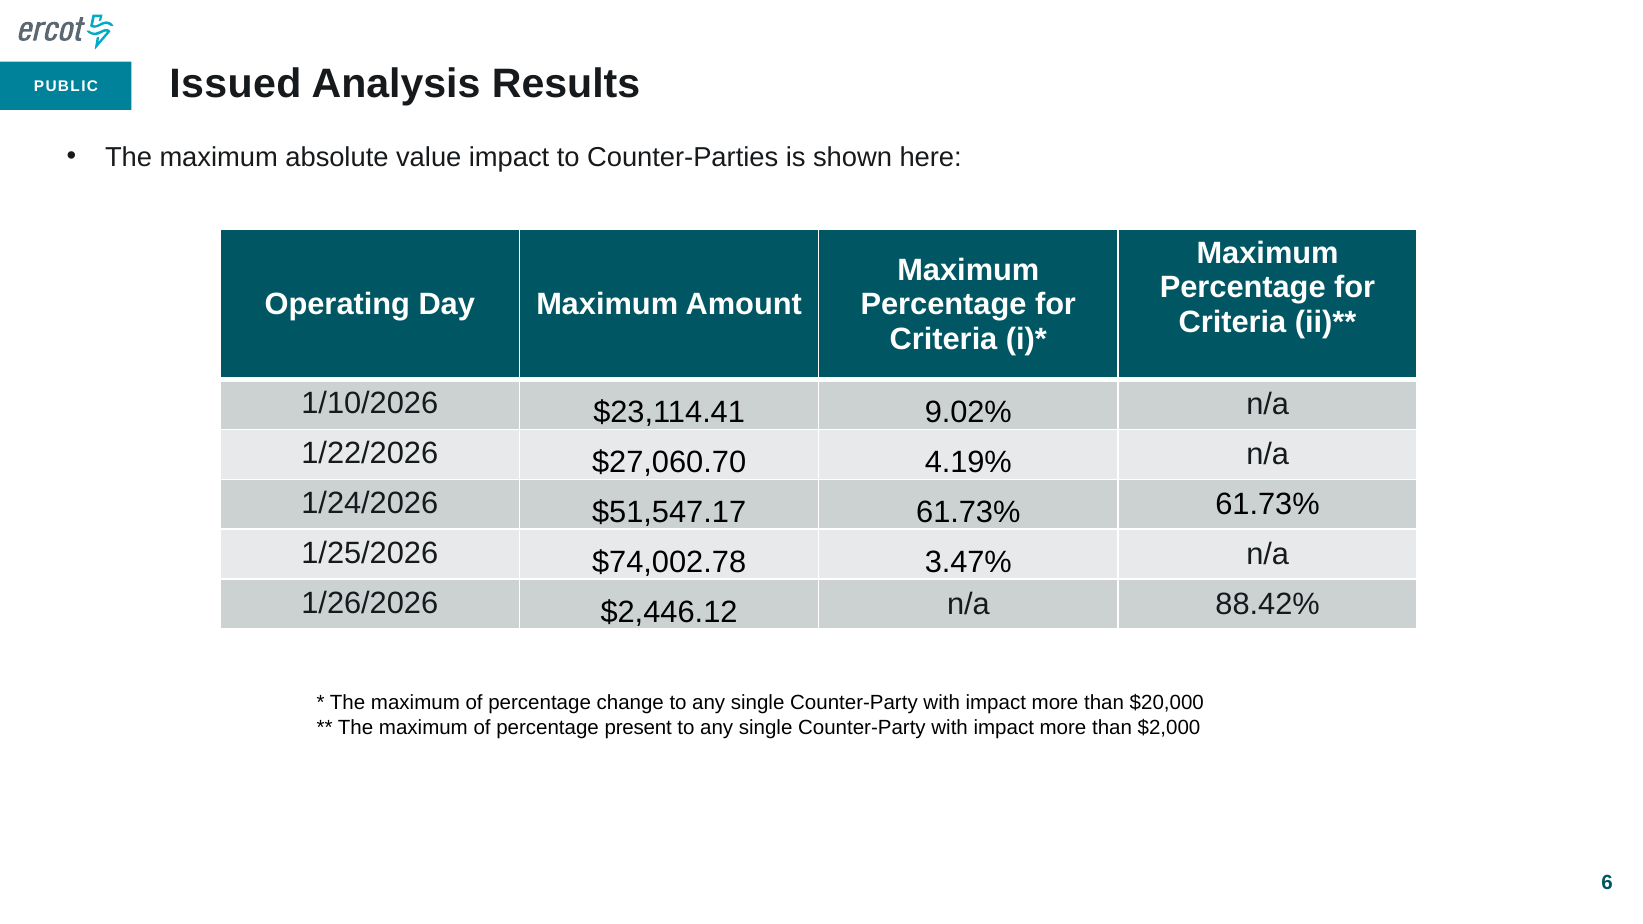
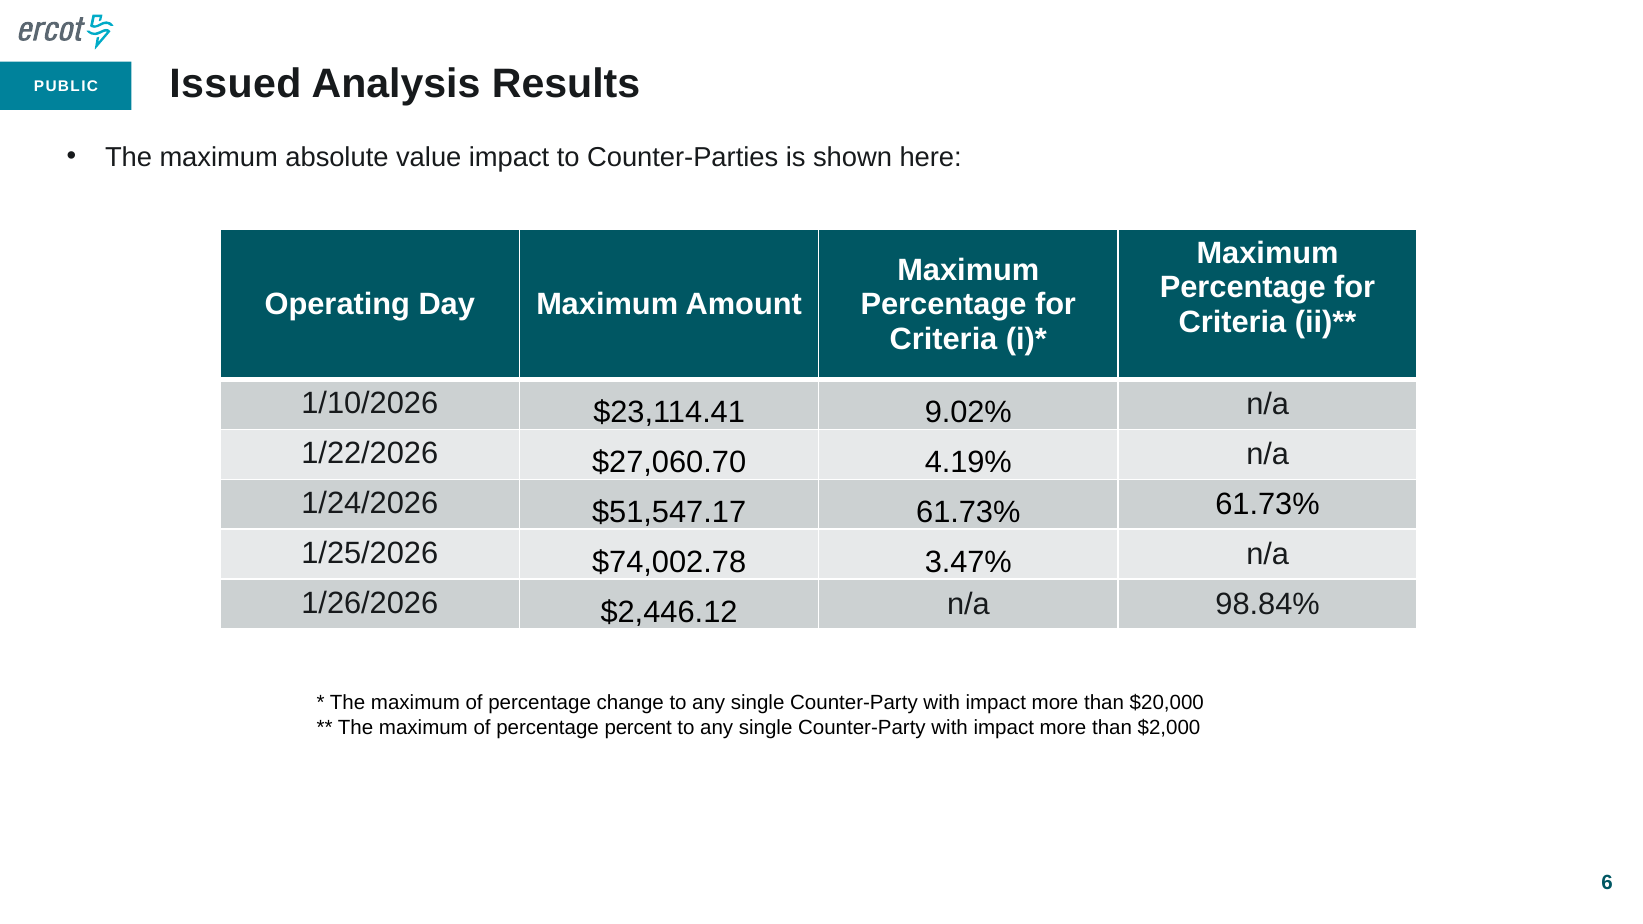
88.42%: 88.42% -> 98.84%
present: present -> percent
